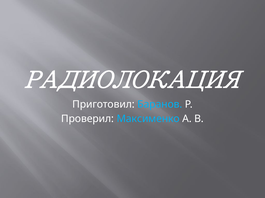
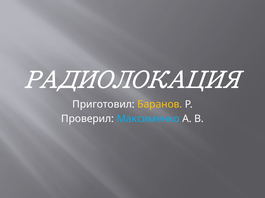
Баранов colour: light blue -> yellow
